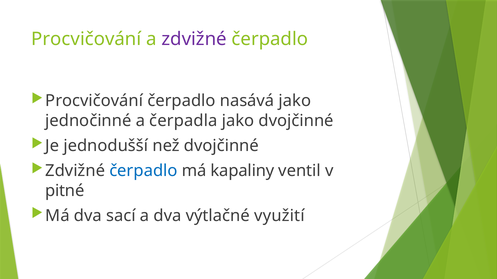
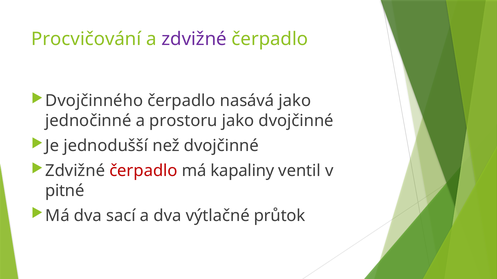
Procvičování at (94, 101): Procvičování -> Dvojčinného
čerpadla: čerpadla -> prostoru
čerpadlo at (143, 171) colour: blue -> red
využití: využití -> průtok
